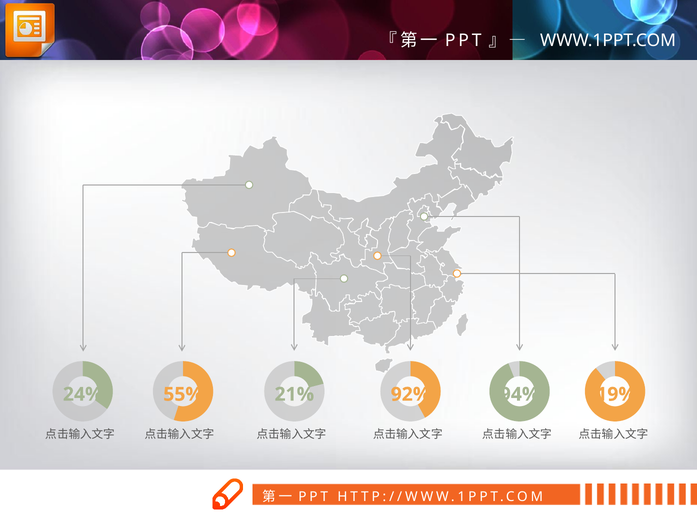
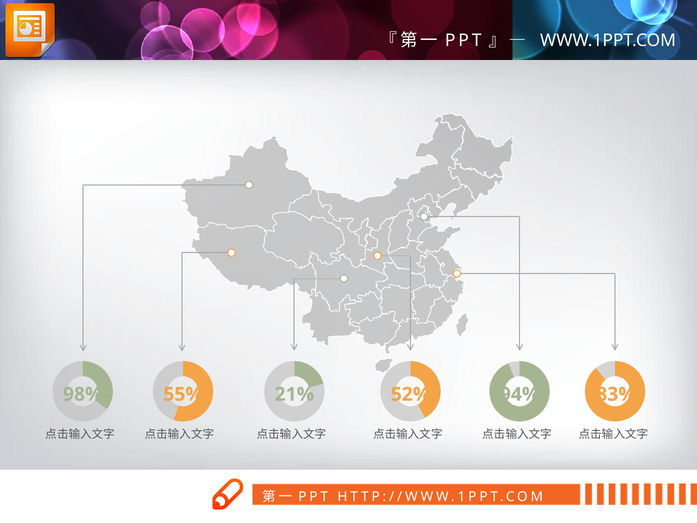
24%: 24% -> 98%
92%: 92% -> 52%
19%: 19% -> 83%
